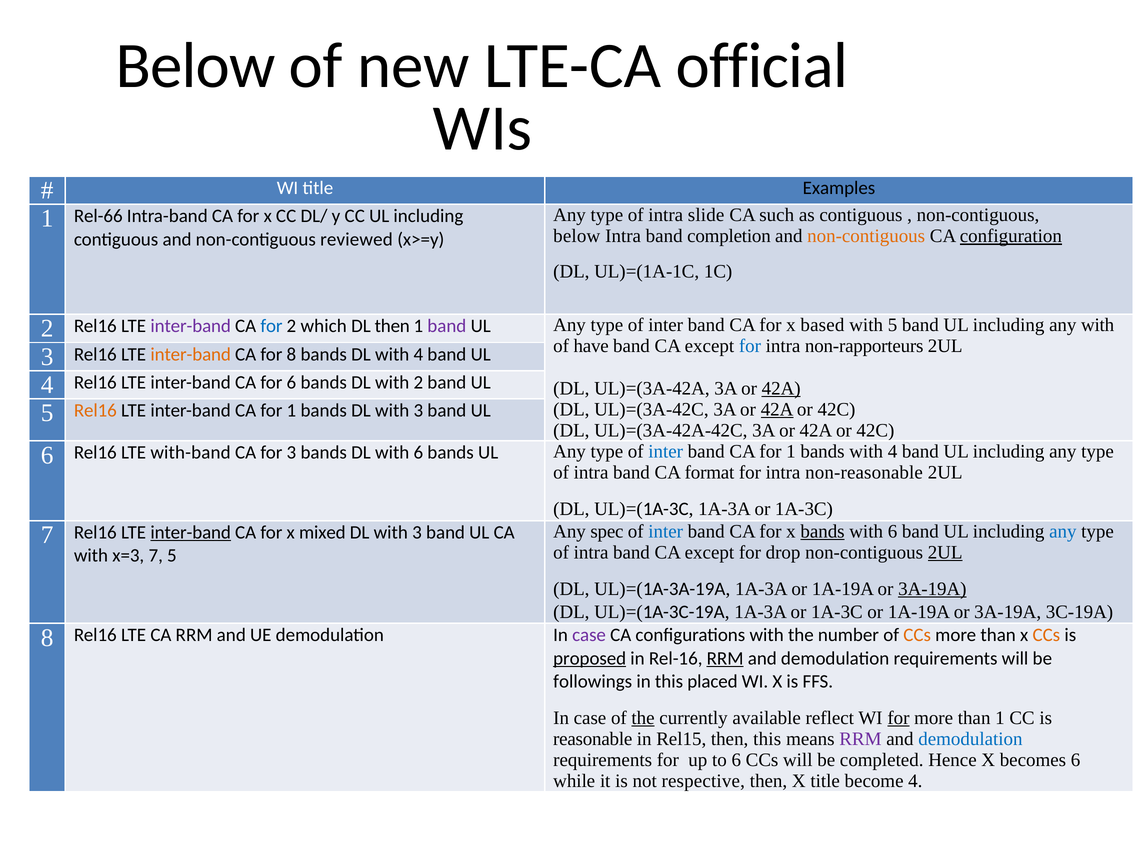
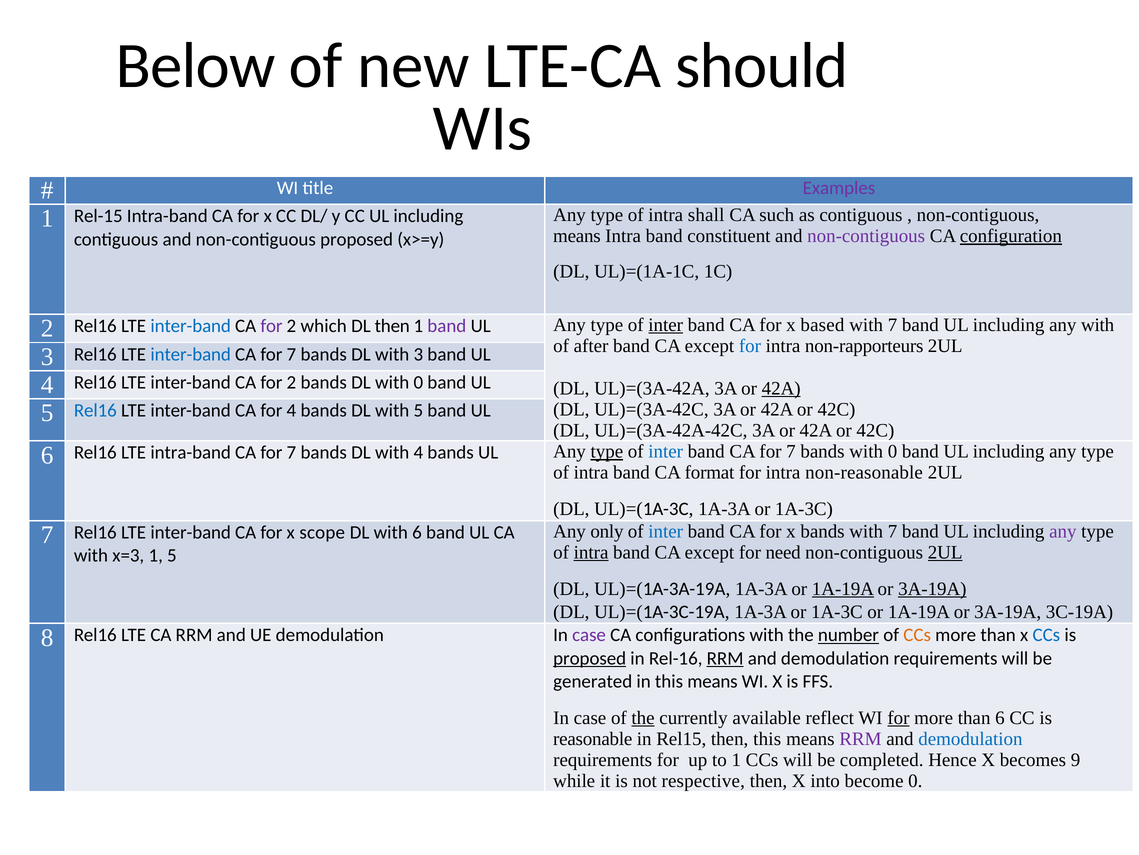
official: official -> should
Examples colour: black -> purple
intra slide: slide -> shall
Rel-66: Rel-66 -> Rel-15
below at (577, 236): below -> means
completion: completion -> constituent
non-contiguous at (866, 236) colour: orange -> purple
non-contiguous reviewed: reviewed -> proposed
inter-band at (191, 326) colour: purple -> blue
for at (272, 326) colour: blue -> purple
inter at (666, 325) underline: none -> present
5 at (893, 325): 5 -> 7
have: have -> after
inter-band at (191, 354) colour: orange -> blue
8 at (291, 354): 8 -> 7
DL with 4: 4 -> 3
6 at (291, 382): 6 -> 2
DL with 2: 2 -> 0
42A at (777, 409) underline: present -> none
Rel16 at (95, 410) colour: orange -> blue
inter-band CA for 1: 1 -> 4
bands DL with 3: 3 -> 5
LTE with-band: with-band -> intra-band
3 at (291, 452): 3 -> 7
DL with 6: 6 -> 4
type at (607, 451) underline: none -> present
band CA for 1: 1 -> 7
bands with 4: 4 -> 0
spec: spec -> only
bands at (823, 531) underline: present -> none
6 at (893, 531): 6 -> 7
any at (1063, 531) colour: blue -> purple
inter-band at (191, 532) underline: present -> none
mixed: mixed -> scope
3 at (417, 532): 3 -> 6
intra at (591, 552) underline: none -> present
drop: drop -> need
x=3 7: 7 -> 1
1A-19A at (843, 588) underline: none -> present
number underline: none -> present
CCs at (1046, 635) colour: orange -> blue
followings: followings -> generated
in this placed: placed -> means
than 1: 1 -> 6
to 6: 6 -> 1
becomes 6: 6 -> 9
X title: title -> into
become 4: 4 -> 0
